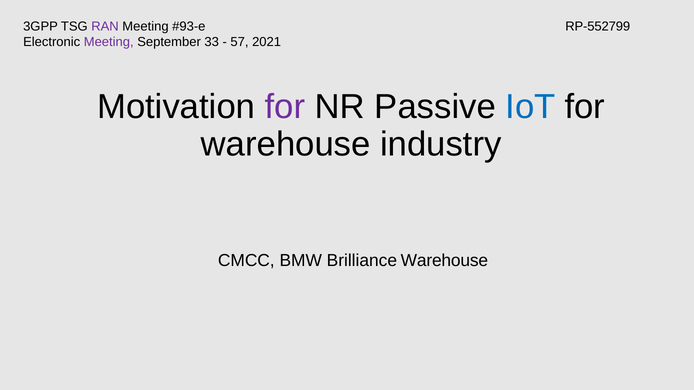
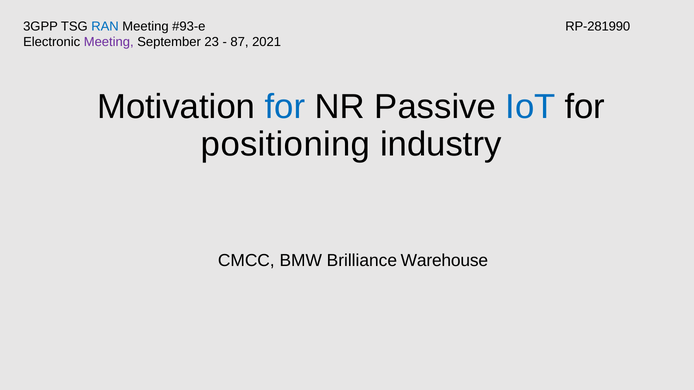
RAN colour: purple -> blue
RP-552799: RP-552799 -> RP-281990
33: 33 -> 23
57: 57 -> 87
for at (285, 107) colour: purple -> blue
warehouse at (286, 144): warehouse -> positioning
